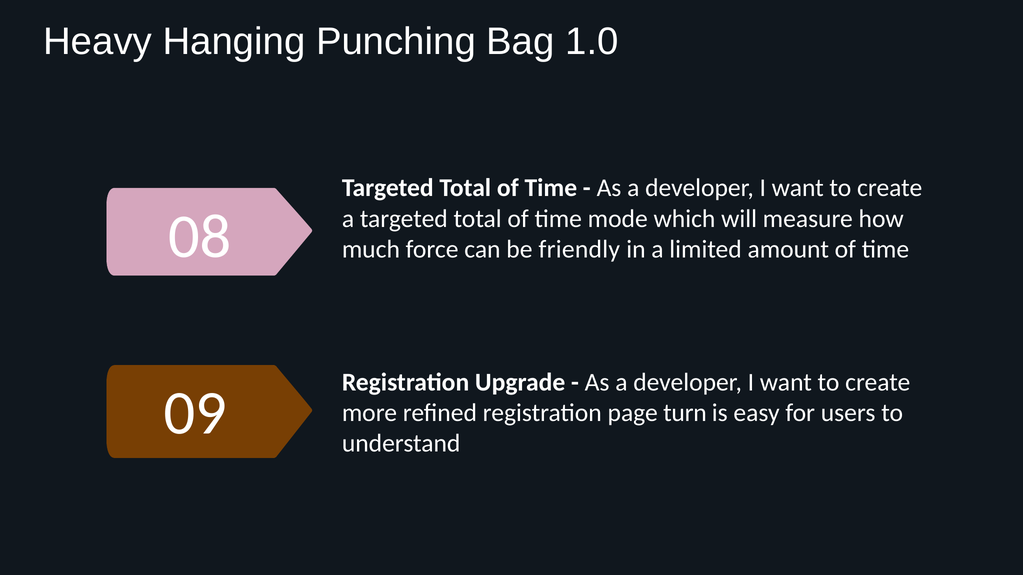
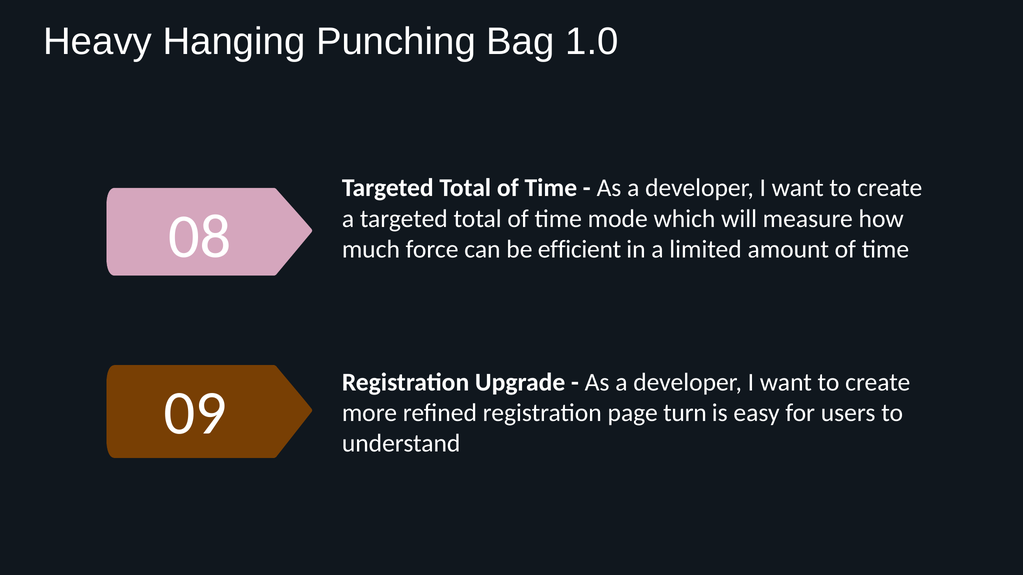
friendly: friendly -> efficient
